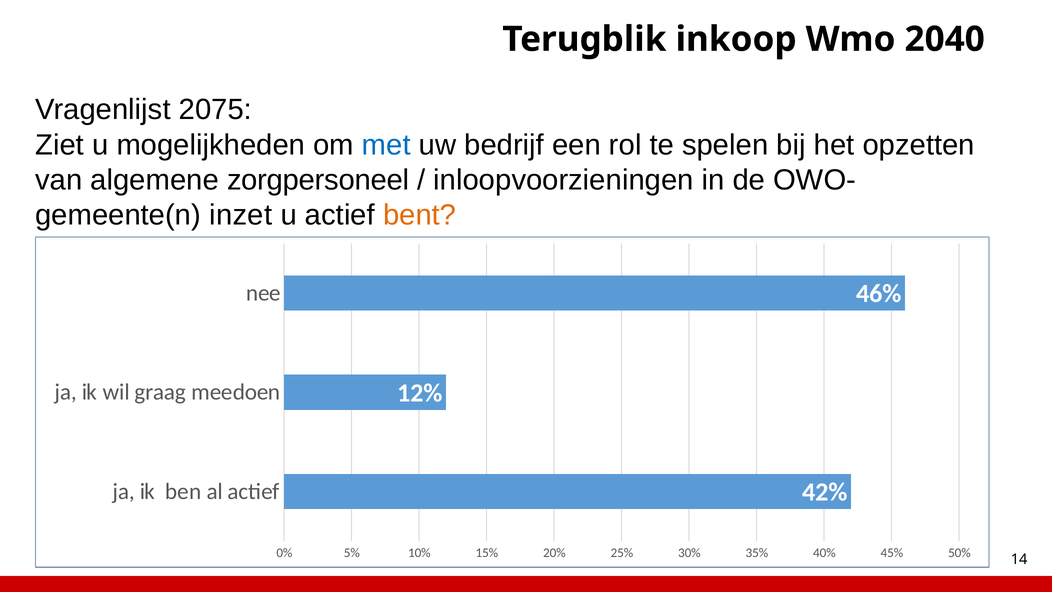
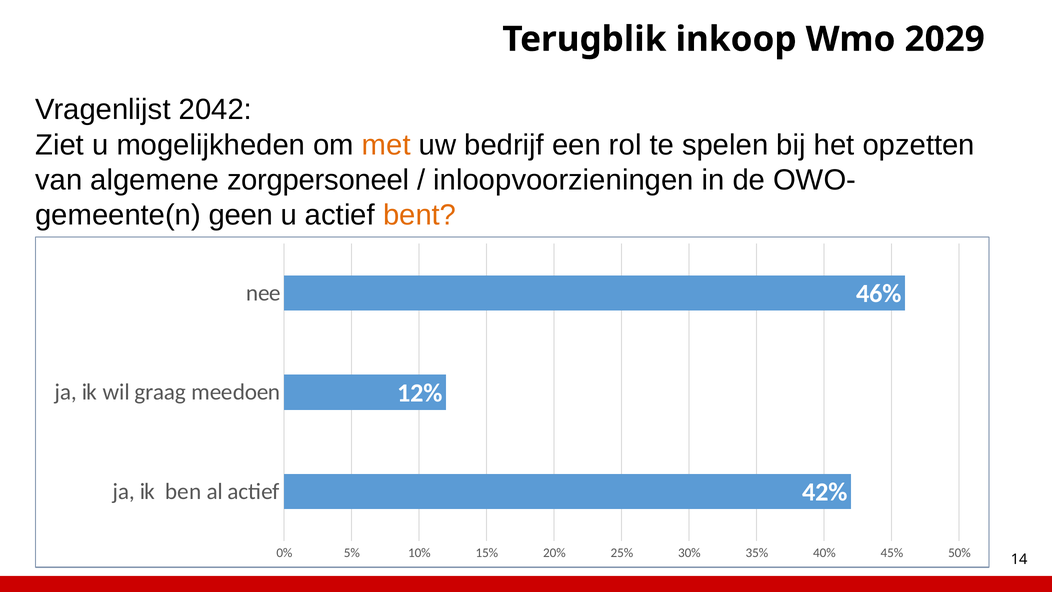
2040: 2040 -> 2029
2075: 2075 -> 2042
met colour: blue -> orange
inzet: inzet -> geen
